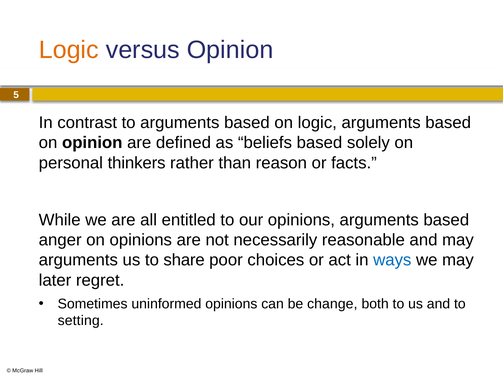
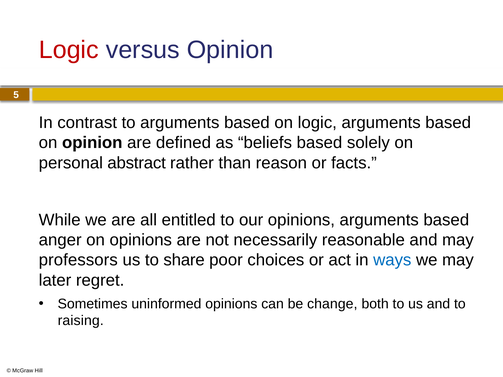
Logic at (69, 50) colour: orange -> red
thinkers: thinkers -> abstract
arguments at (78, 260): arguments -> professors
setting: setting -> raising
